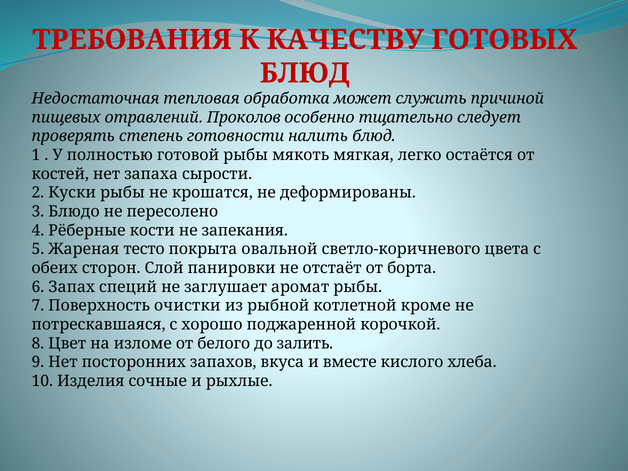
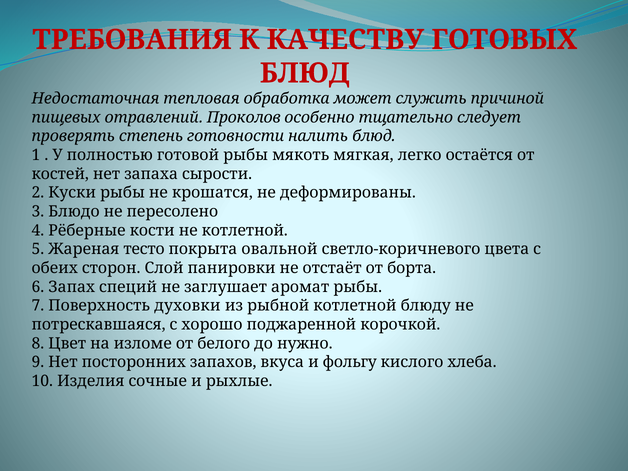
не запекания: запекания -> котлетной
очистки: очистки -> духовки
кроме: кроме -> блюду
залить: залить -> нужно
вместе: вместе -> фольгу
